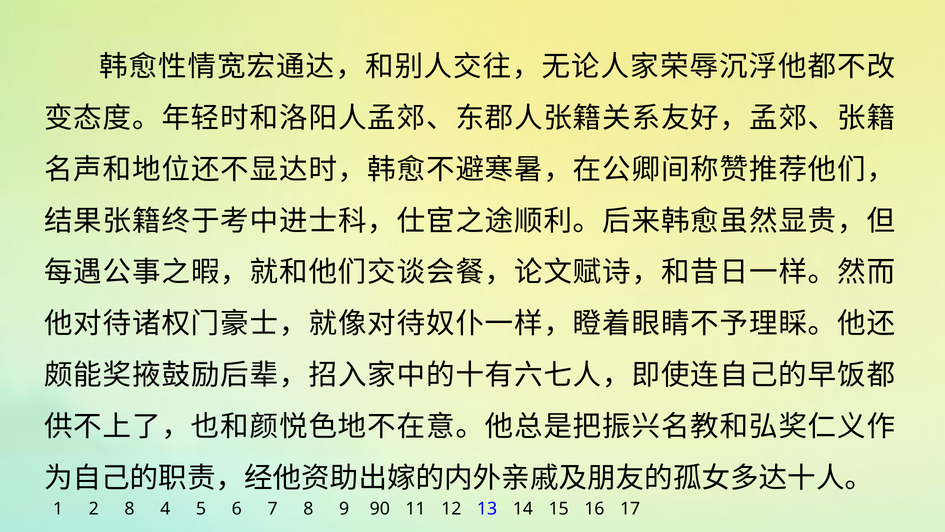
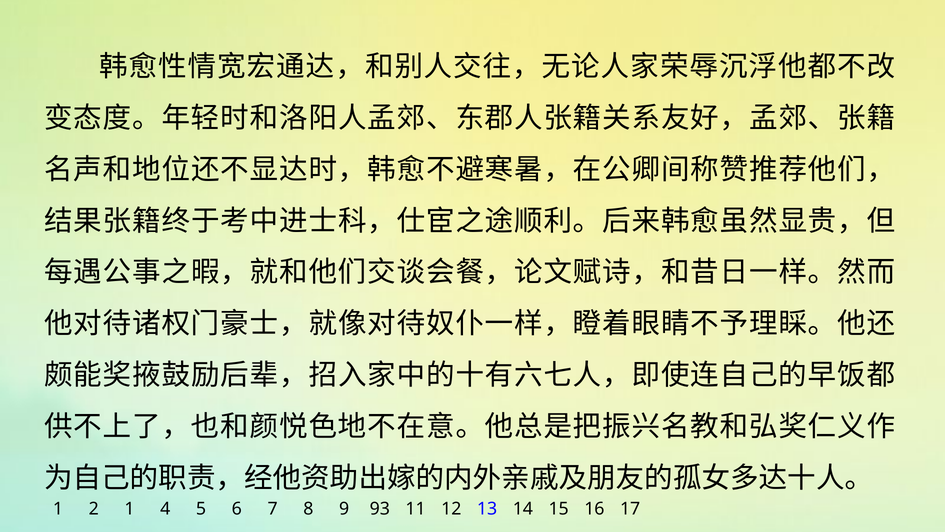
2 8: 8 -> 1
90: 90 -> 93
